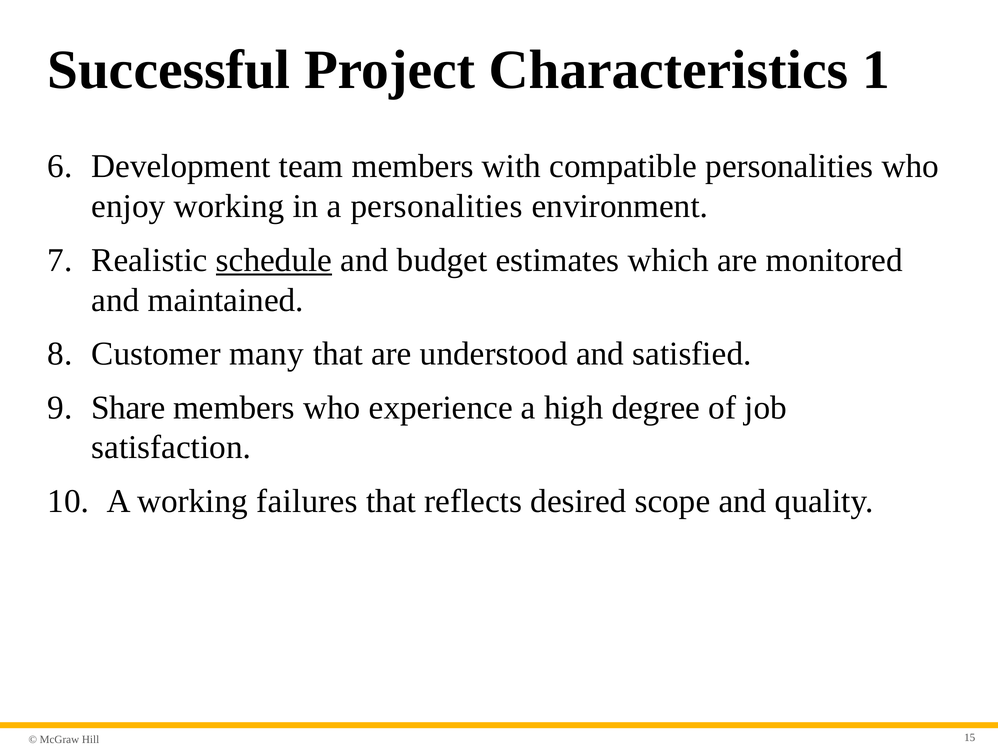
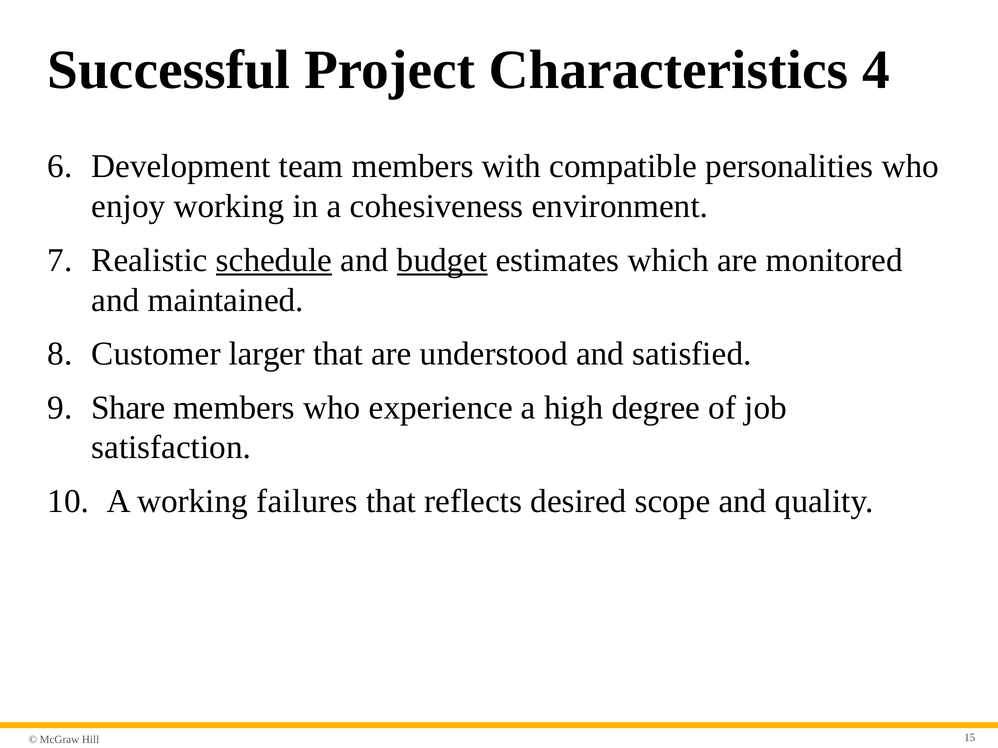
1: 1 -> 4
a personalities: personalities -> cohesiveness
budget underline: none -> present
many: many -> larger
